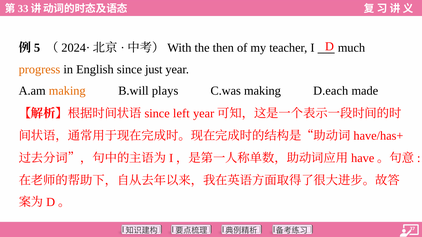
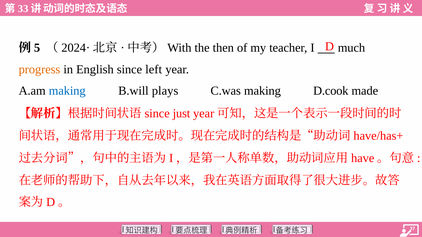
just: just -> left
making at (67, 91) colour: orange -> blue
D.each: D.each -> D.cook
left: left -> just
